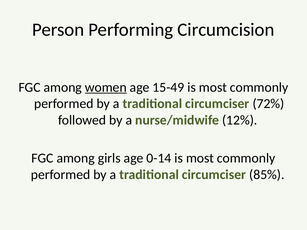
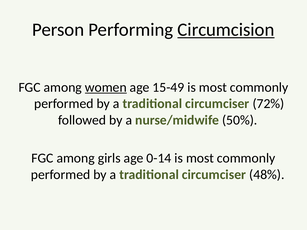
Circumcision underline: none -> present
12%: 12% -> 50%
85%: 85% -> 48%
